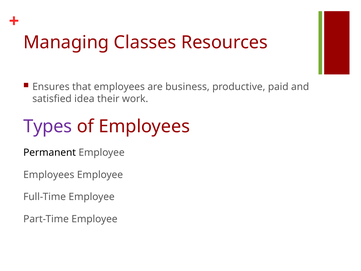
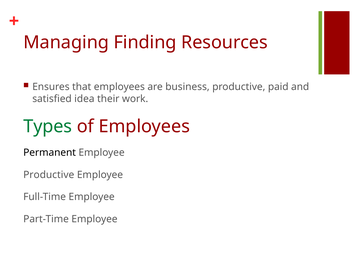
Classes: Classes -> Finding
Types colour: purple -> green
Employees at (49, 175): Employees -> Productive
